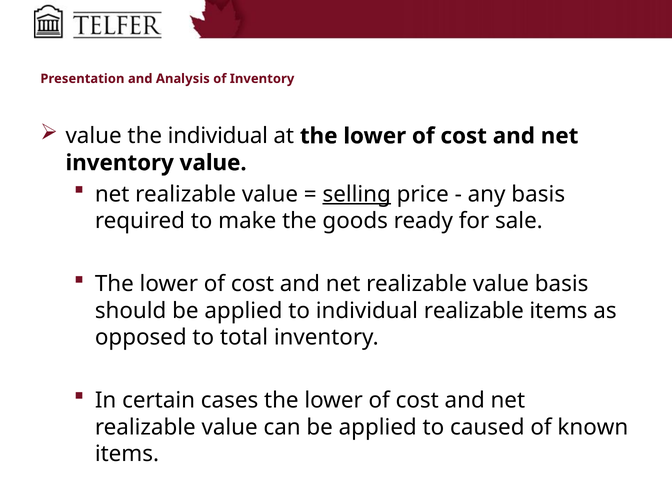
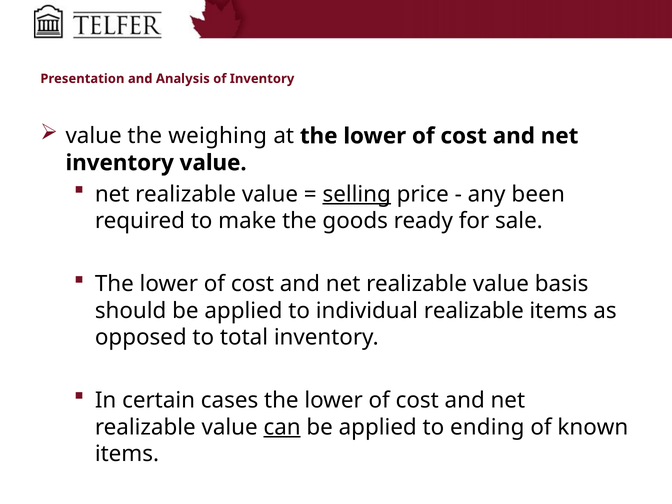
the individual: individual -> weighing
any basis: basis -> been
can underline: none -> present
caused: caused -> ending
